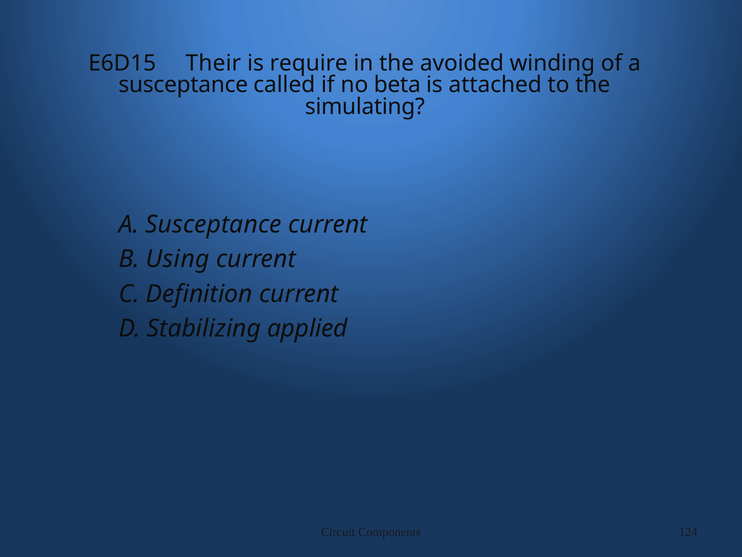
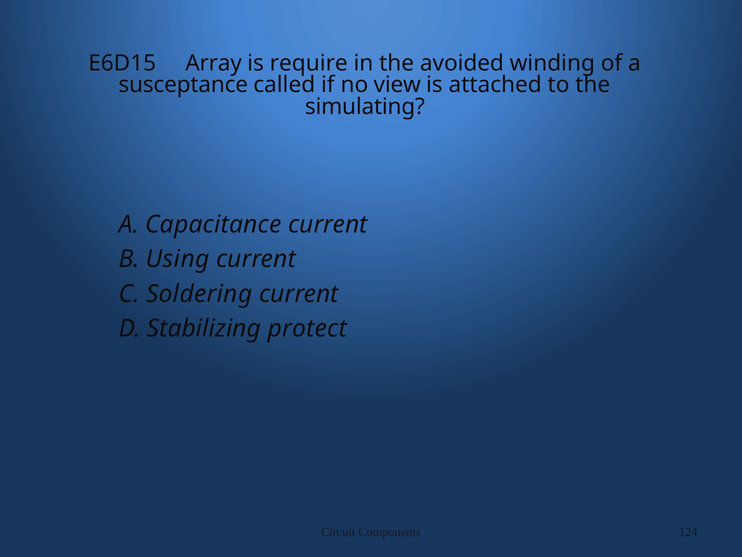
Their: Their -> Array
beta: beta -> view
Susceptance at (213, 224): Susceptance -> Capacitance
Definition: Definition -> Soldering
applied: applied -> protect
